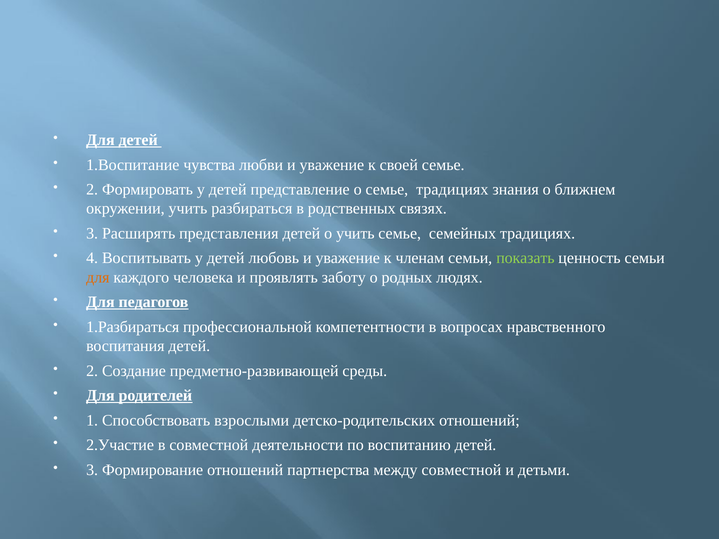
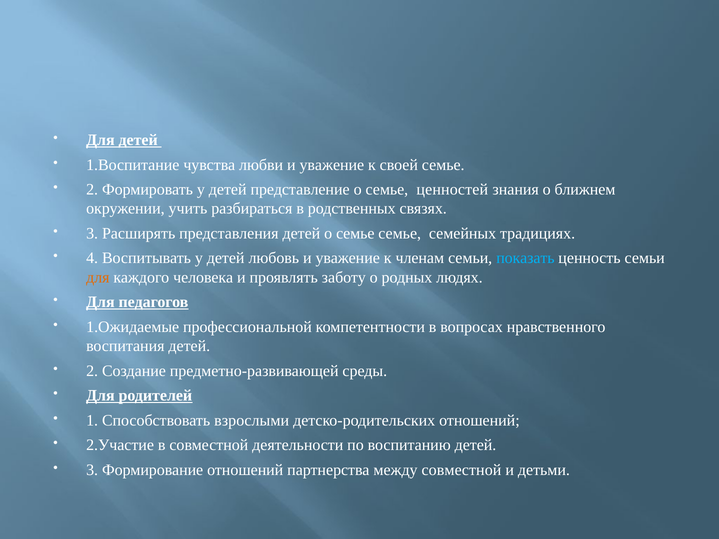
семье традициях: традициях -> ценностей
детей о учить: учить -> семье
показать colour: light green -> light blue
1.Разбираться: 1.Разбираться -> 1.Ожидаемые
